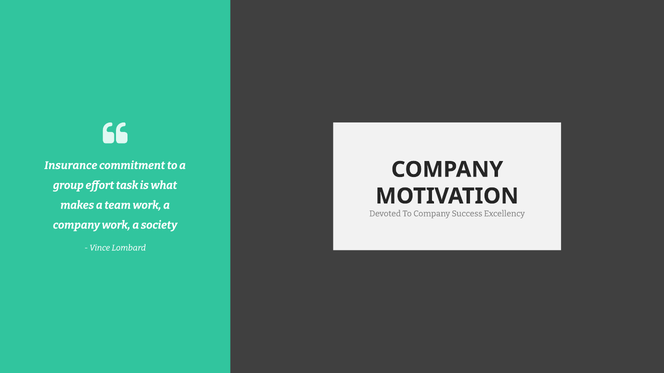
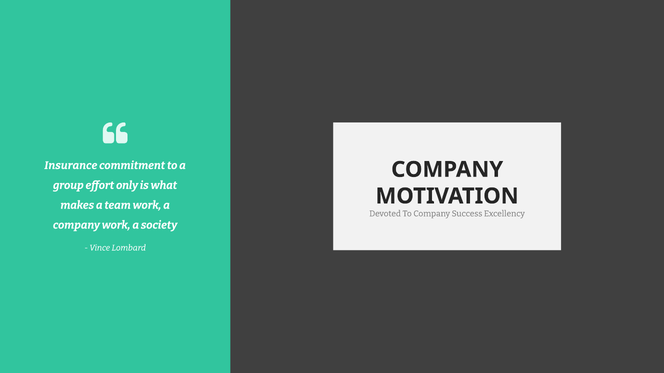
task: task -> only
